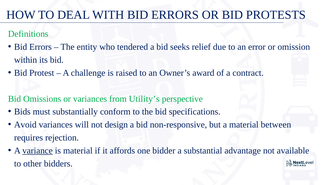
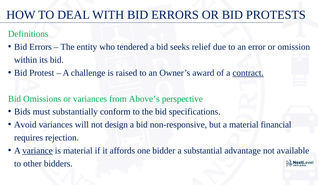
contract underline: none -> present
Utility’s: Utility’s -> Above’s
between: between -> financial
